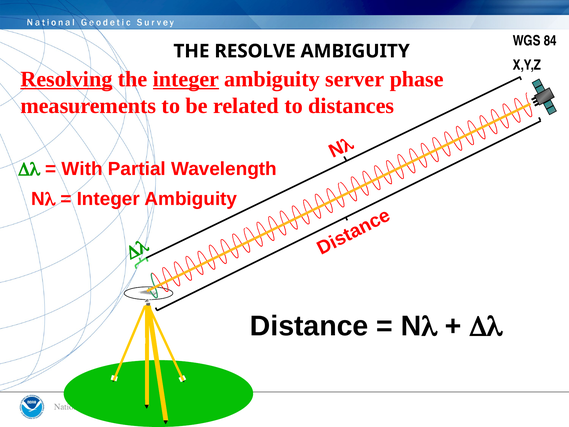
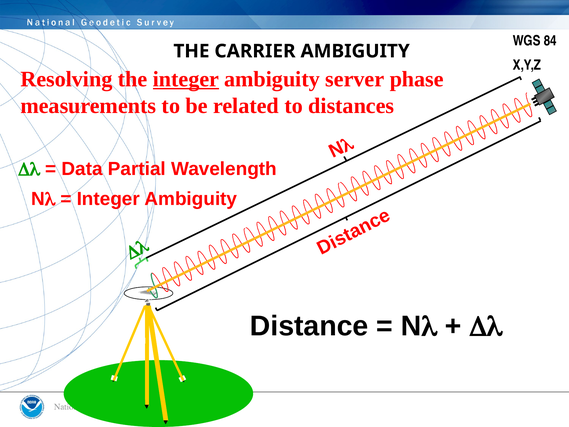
RESOLVE: RESOLVE -> CARRIER
Resolving underline: present -> none
With: With -> Data
